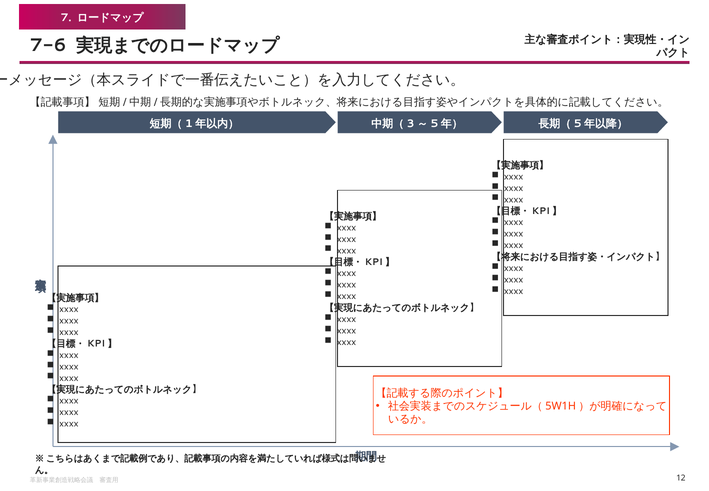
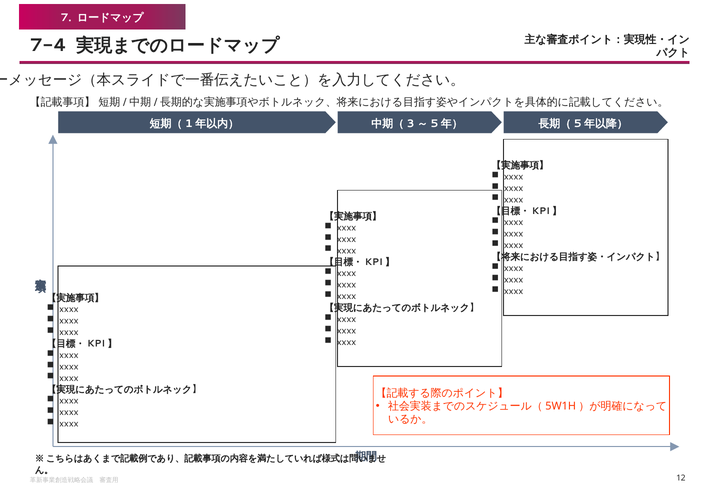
7-6: 7-6 -> 7-4
